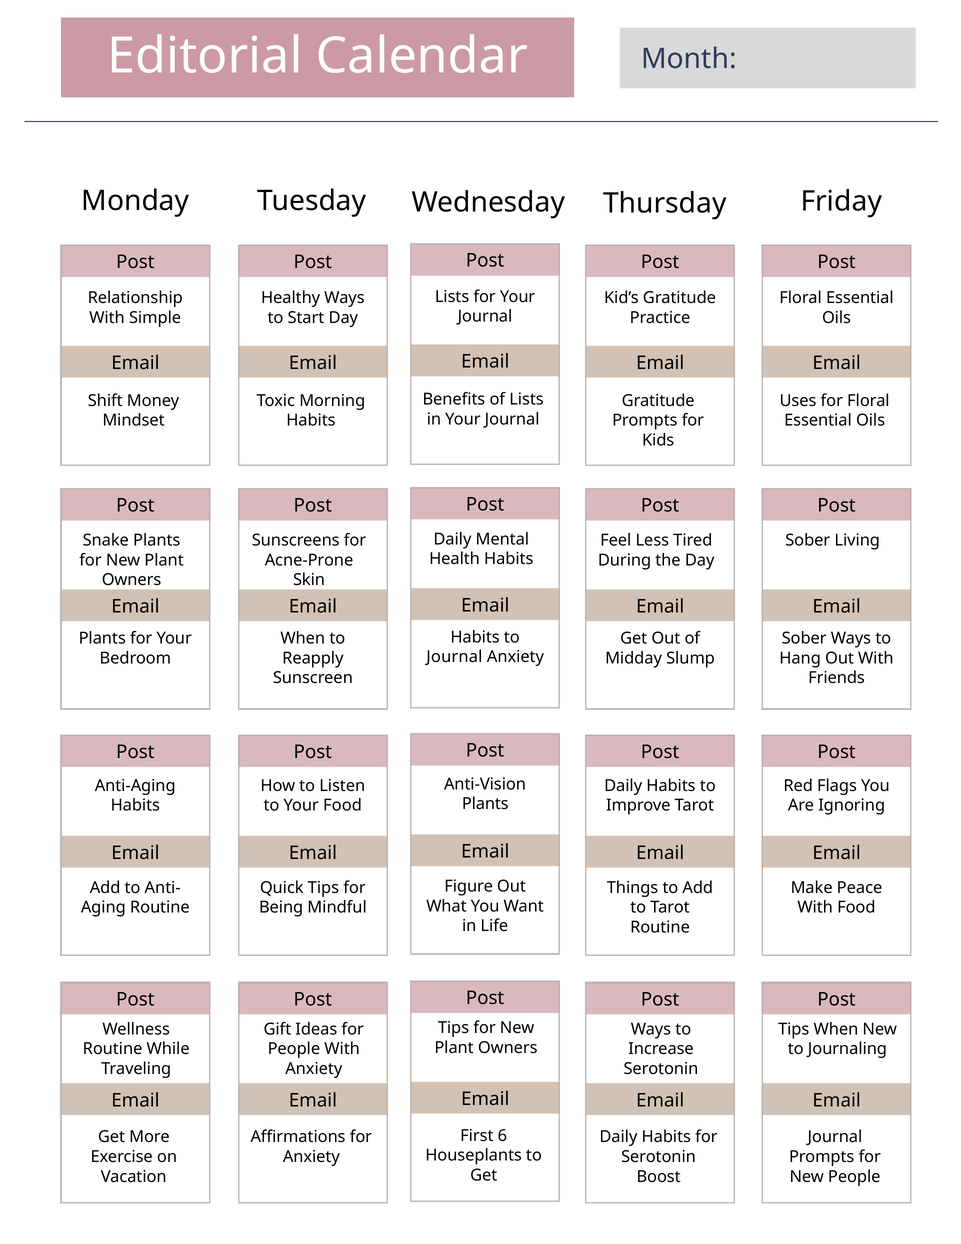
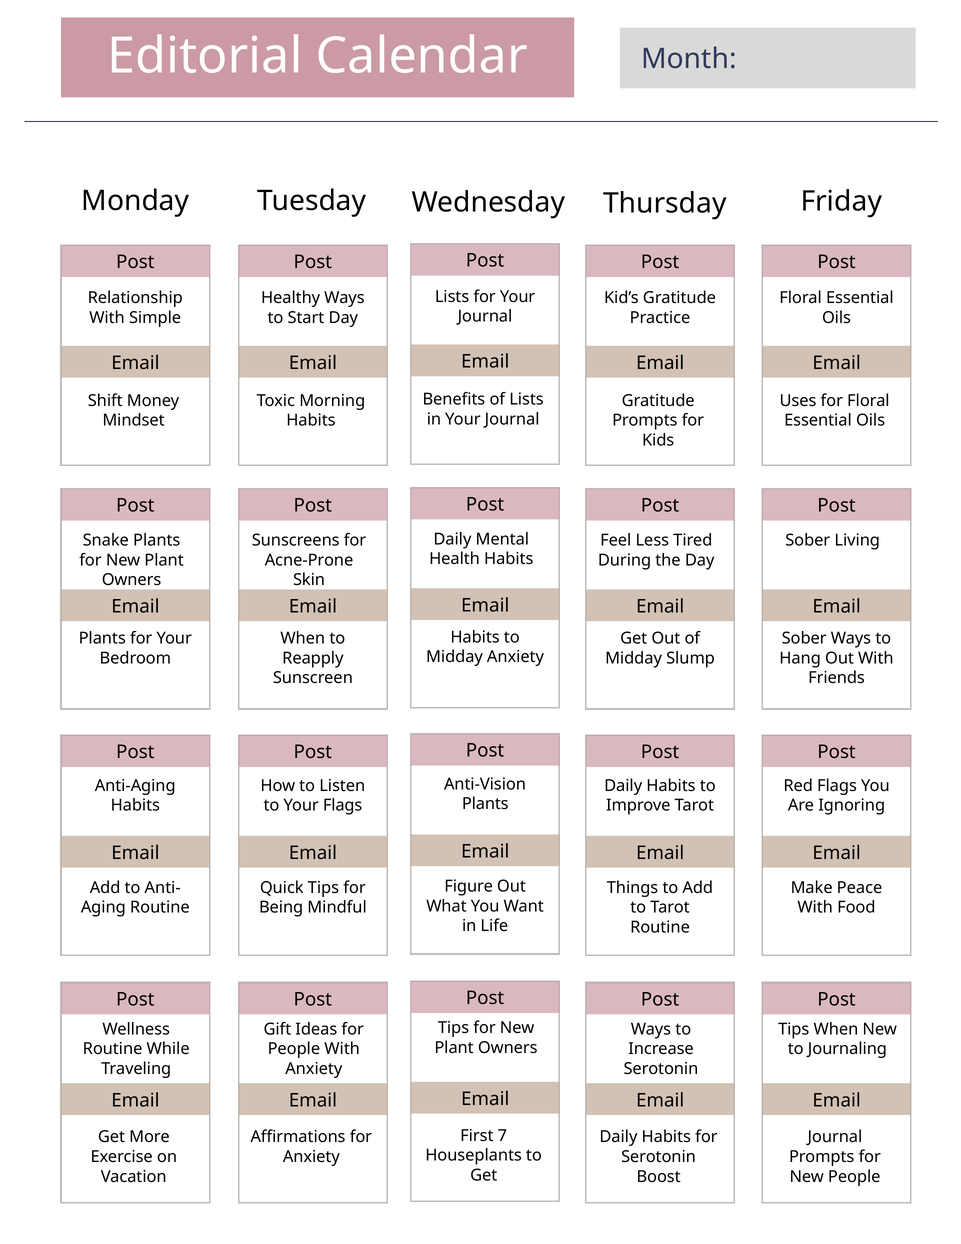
Journal at (454, 657): Journal -> Midday
Your Food: Food -> Flags
6: 6 -> 7
